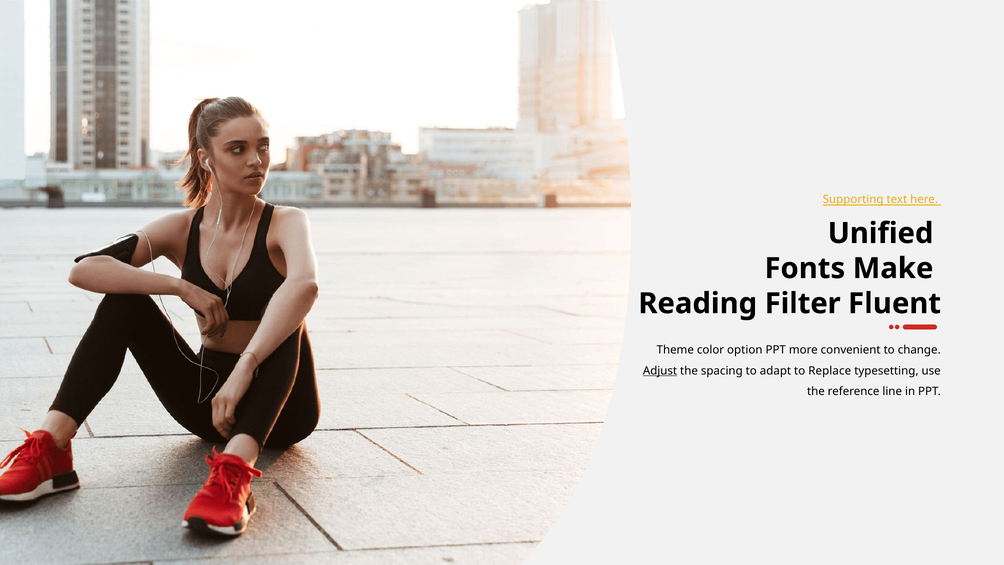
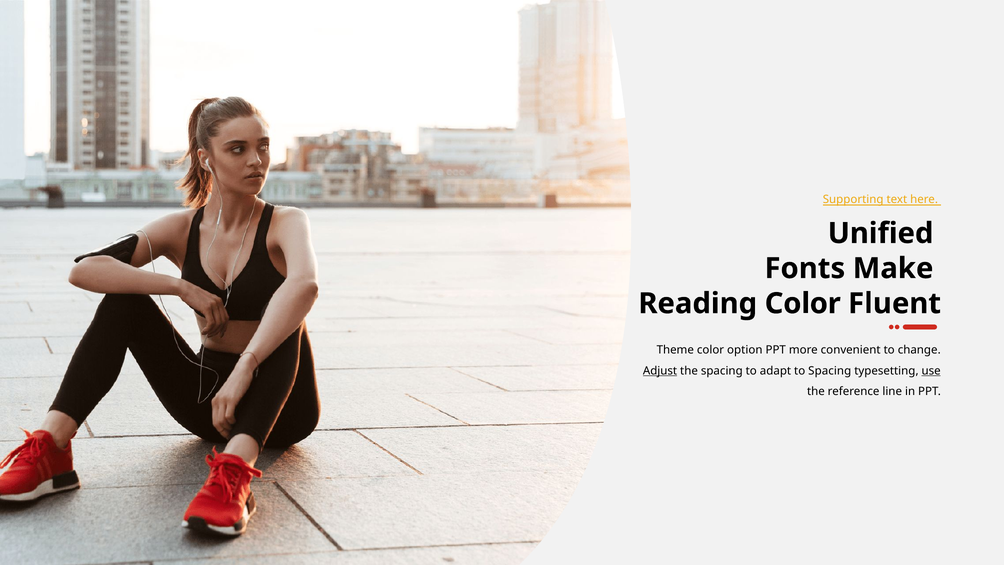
Reading Filter: Filter -> Color
to Replace: Replace -> Spacing
use underline: none -> present
